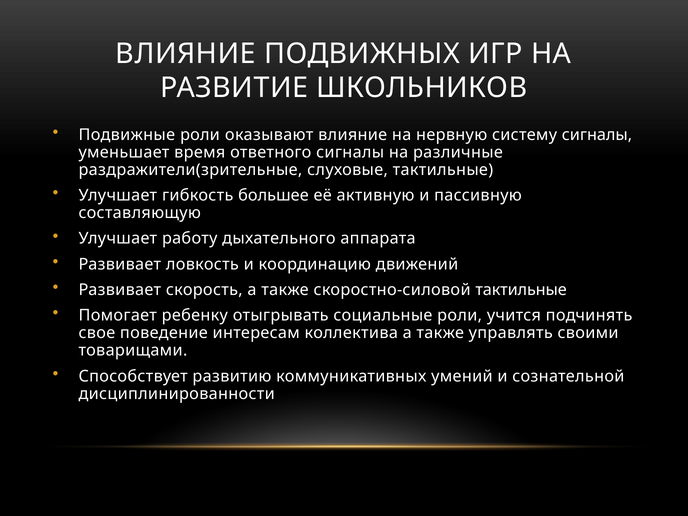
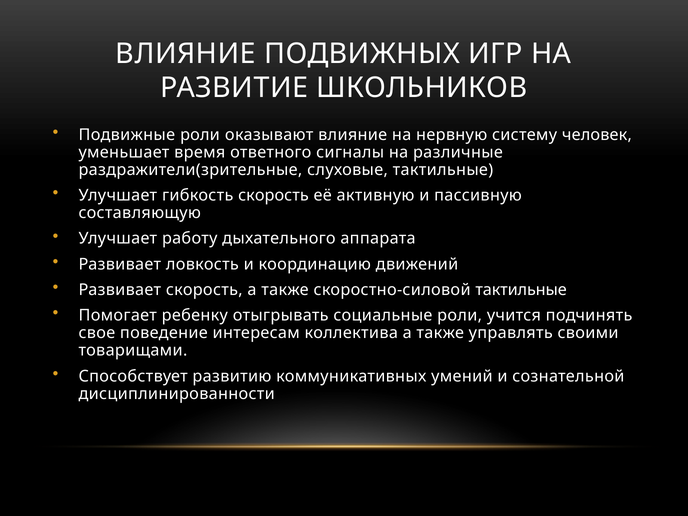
систему сигналы: сигналы -> человек
гибкость большее: большее -> скорость
